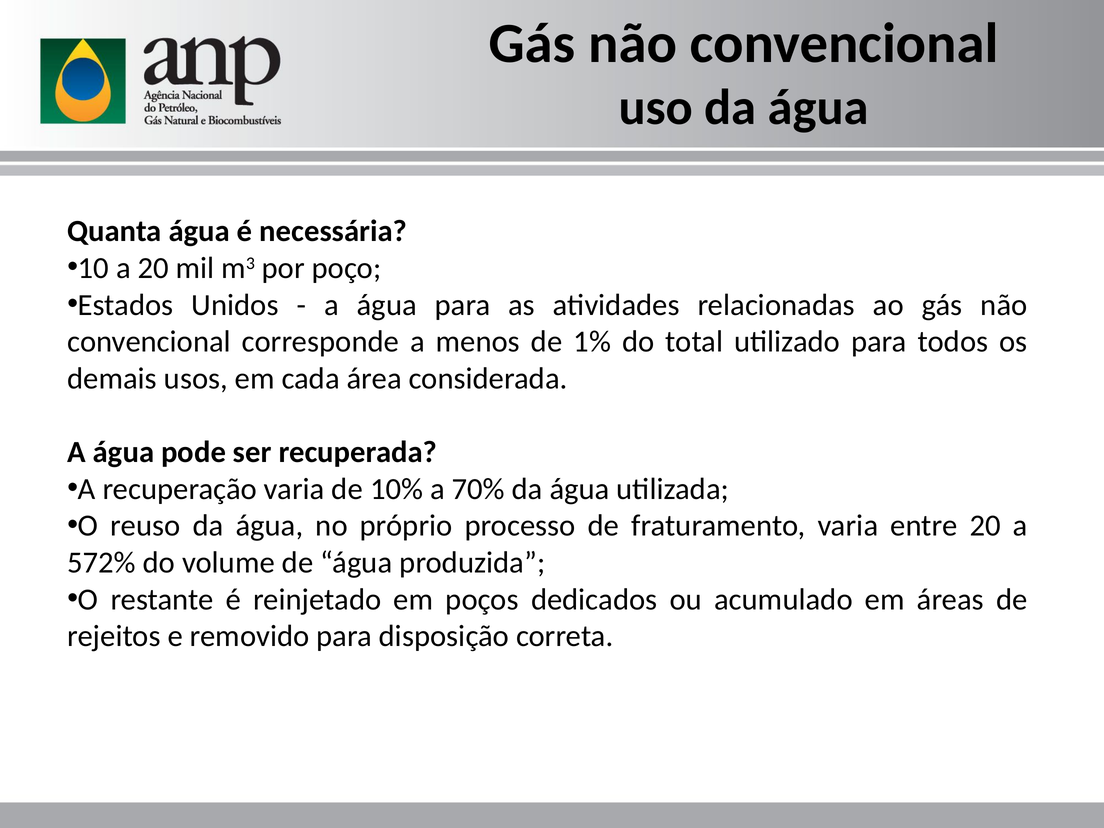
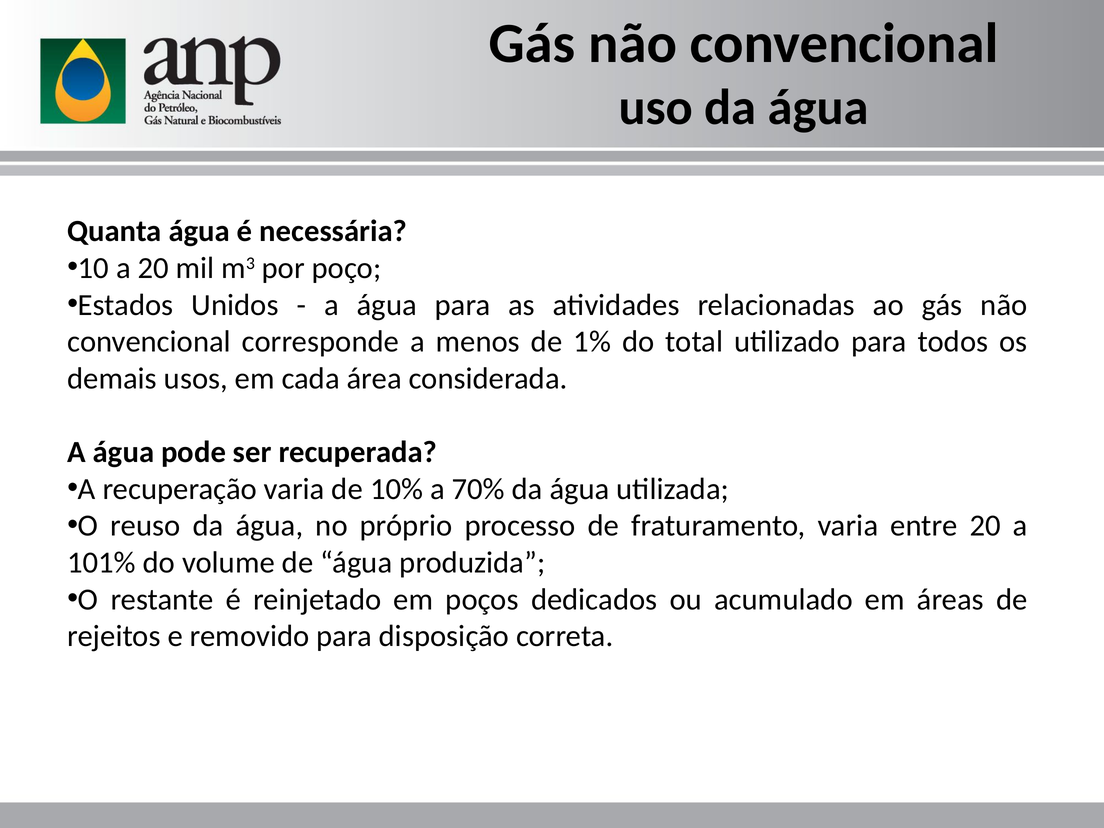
572%: 572% -> 101%
